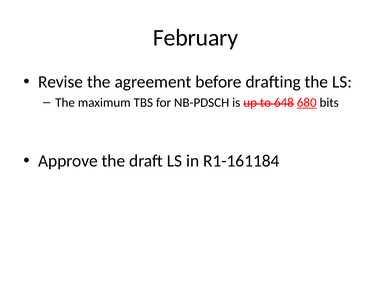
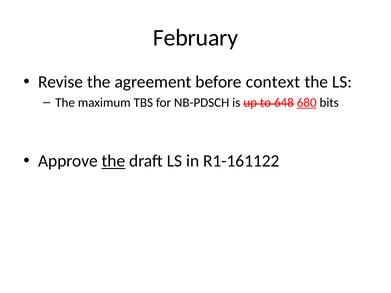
drafting: drafting -> context
the at (113, 161) underline: none -> present
R1-161184: R1-161184 -> R1-161122
